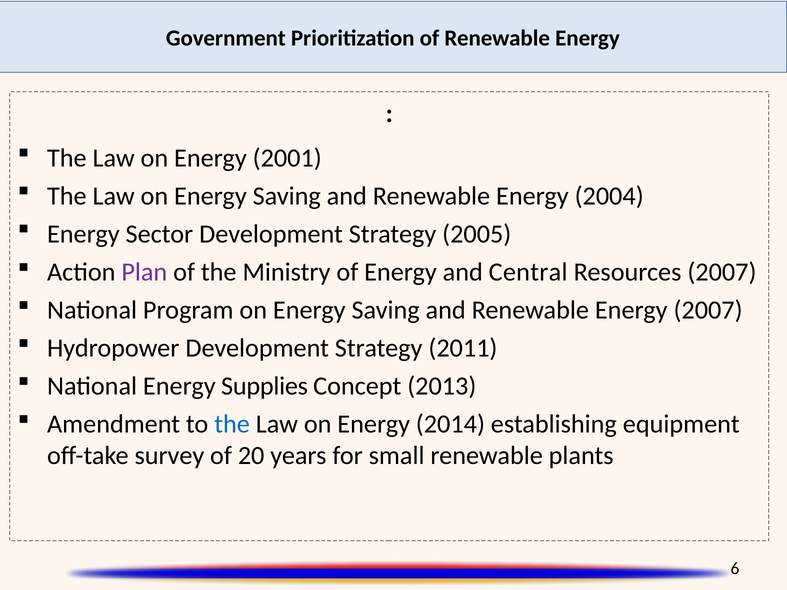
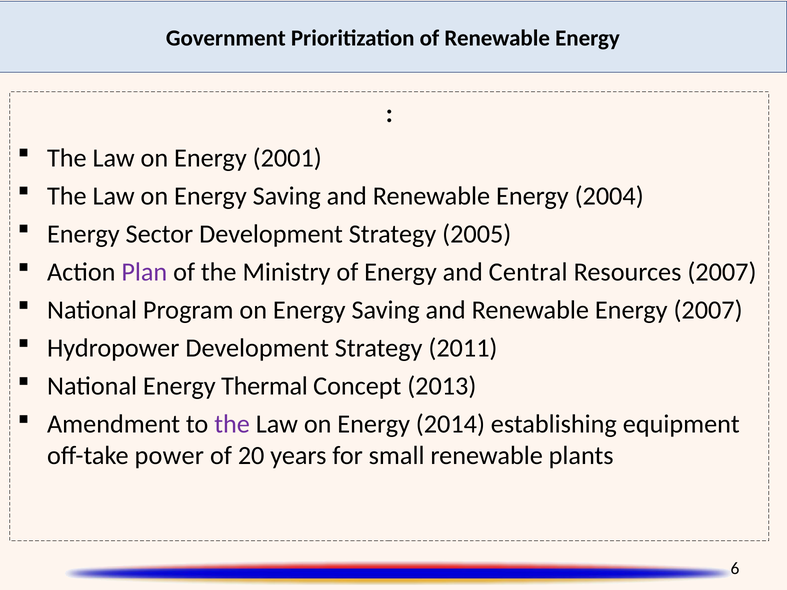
Supplies: Supplies -> Thermal
the at (232, 424) colour: blue -> purple
survey: survey -> power
